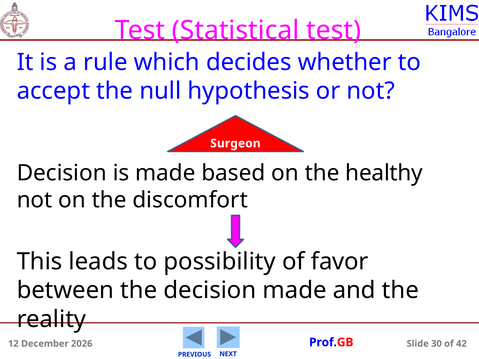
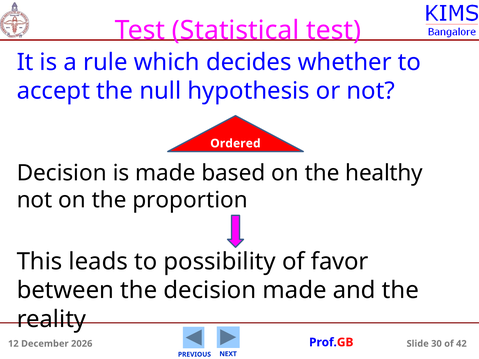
Surgeon: Surgeon -> Ordered
discomfort: discomfort -> proportion
